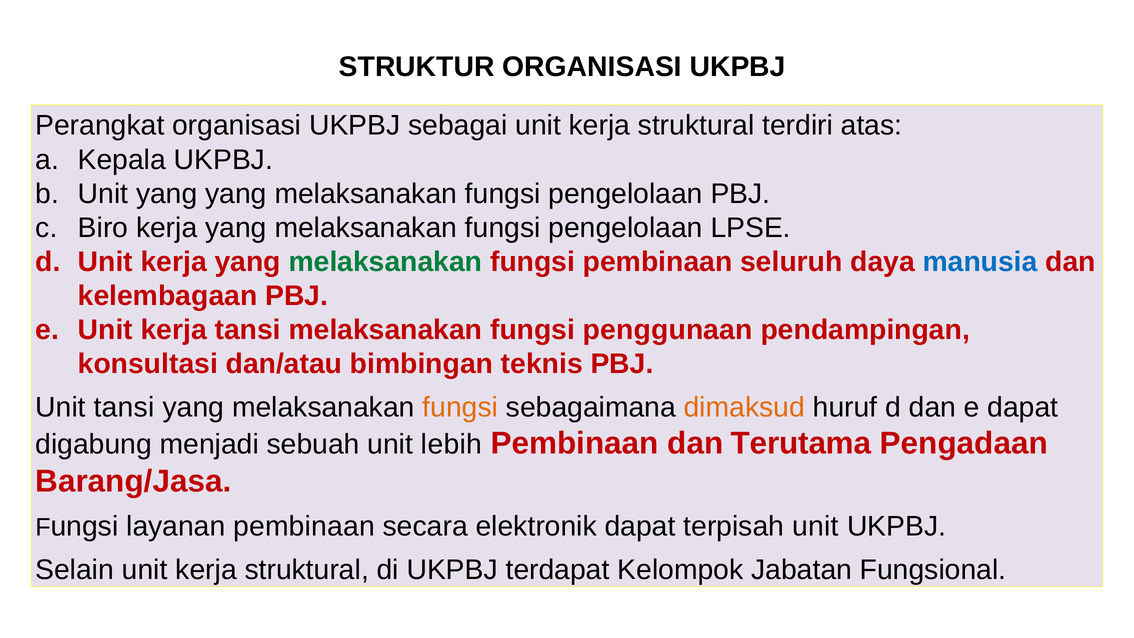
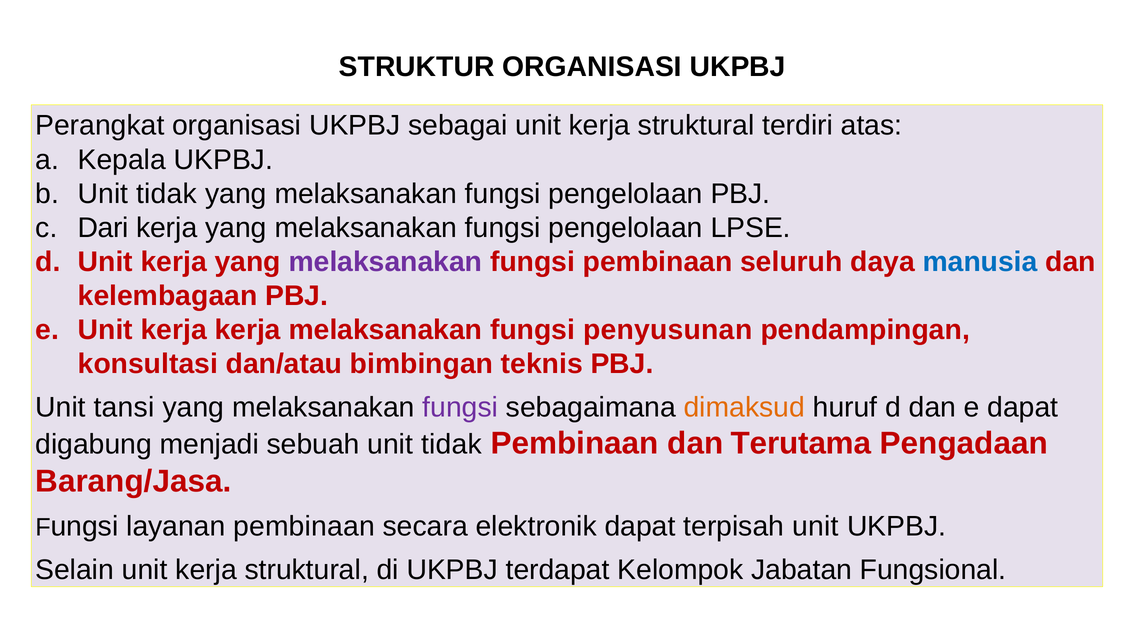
yang at (167, 194): yang -> tidak
Biro: Biro -> Dari
melaksanakan at (385, 262) colour: green -> purple
kerja tansi: tansi -> kerja
penggunaan: penggunaan -> penyusunan
fungsi at (460, 407) colour: orange -> purple
sebuah unit lebih: lebih -> tidak
